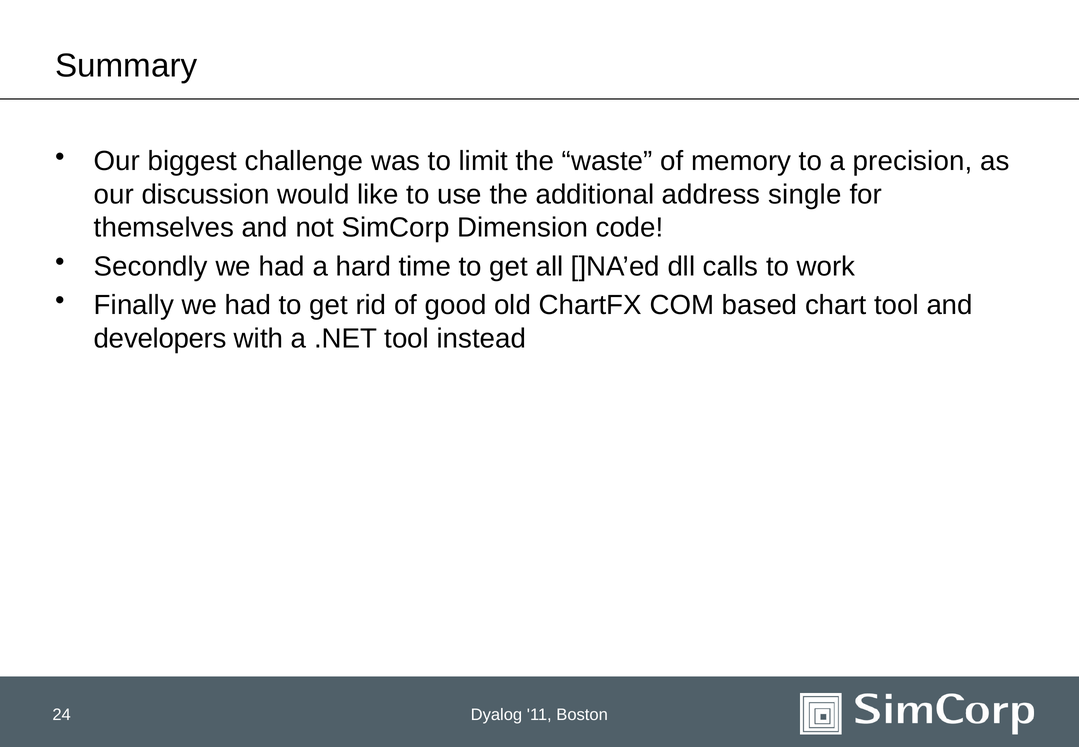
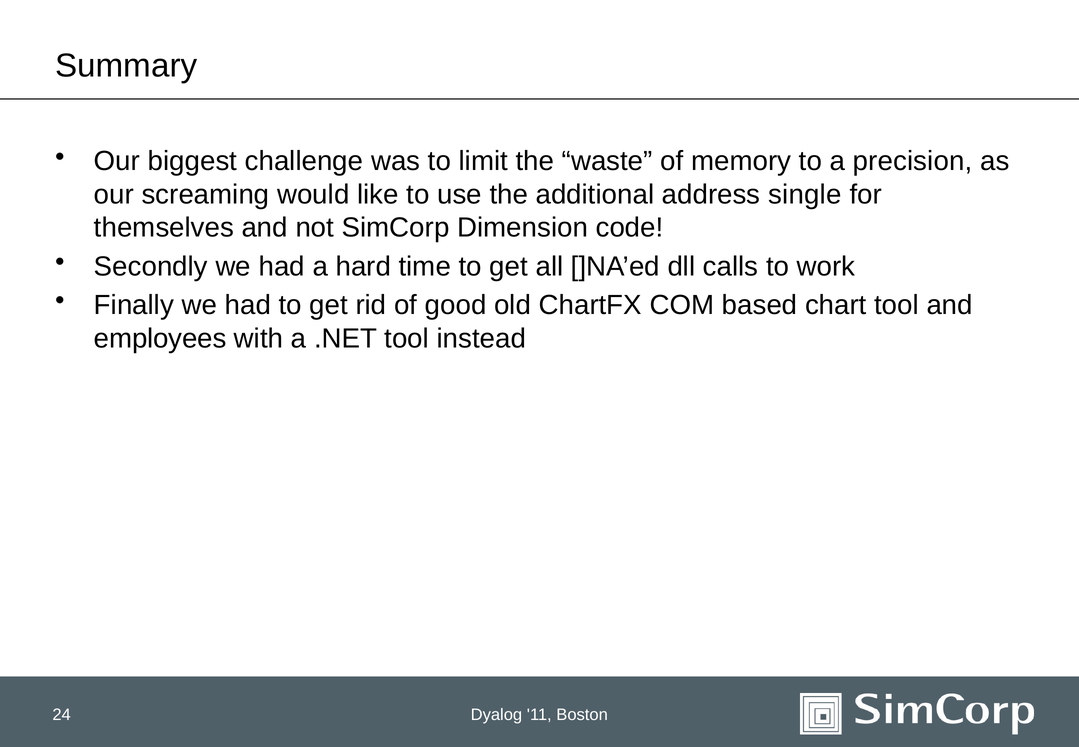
discussion: discussion -> screaming
developers: developers -> employees
